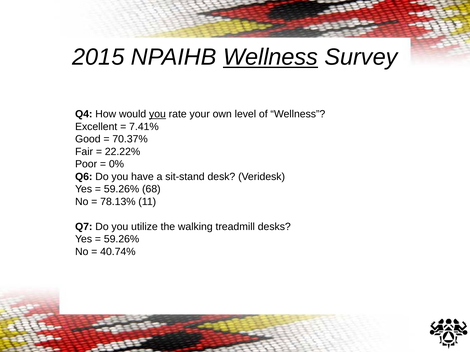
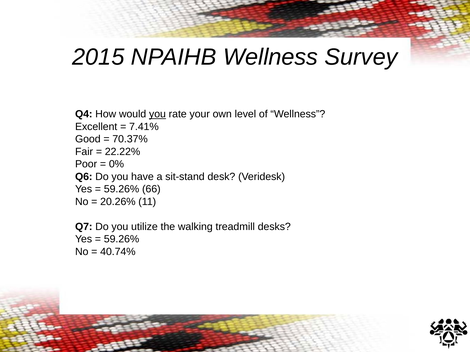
Wellness at (271, 57) underline: present -> none
68: 68 -> 66
78.13%: 78.13% -> 20.26%
